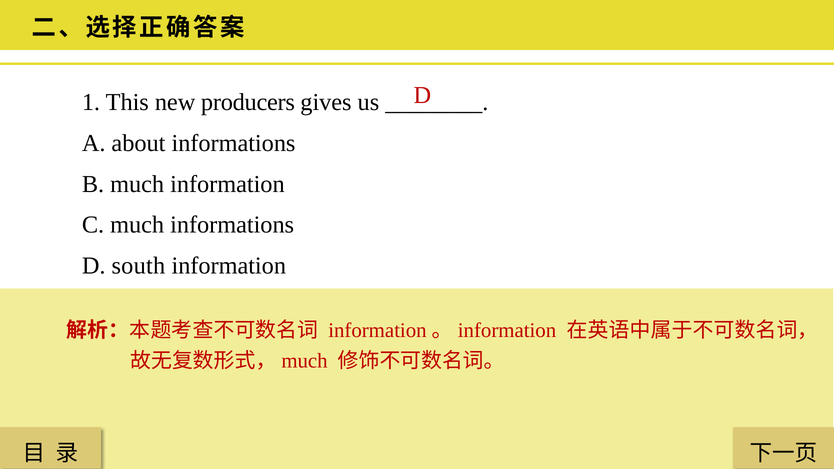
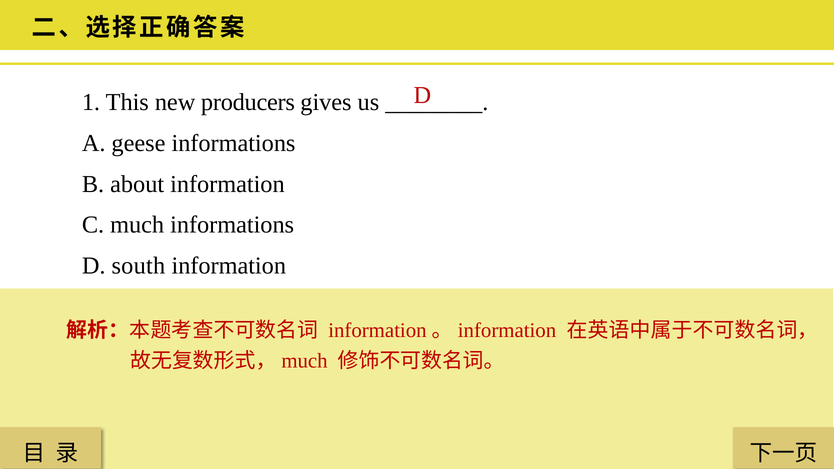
about: about -> geese
B much: much -> about
